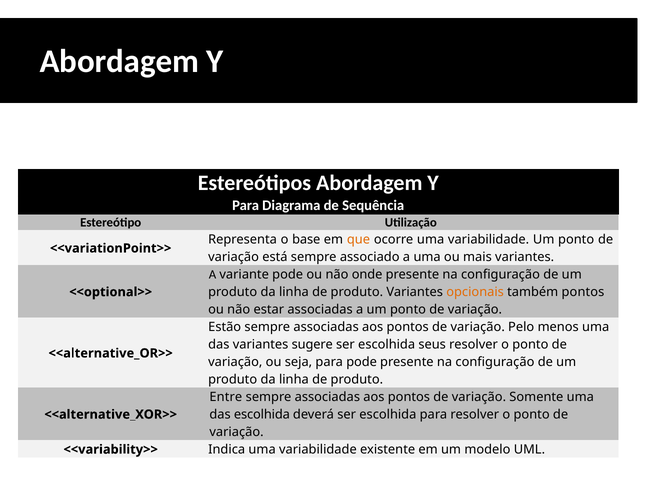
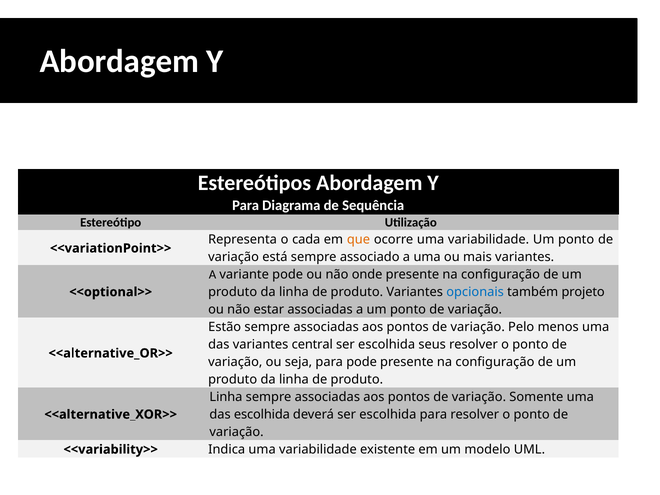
base: base -> cada
opcionais colour: orange -> blue
também pontos: pontos -> projeto
sugere: sugere -> central
Entre at (226, 397): Entre -> Linha
